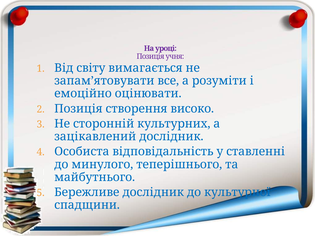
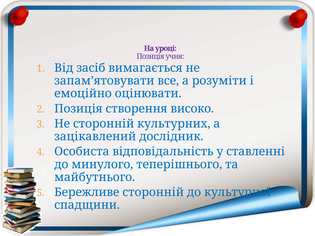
світу: світу -> засіб
Бережливе дослідник: дослідник -> сторонній
